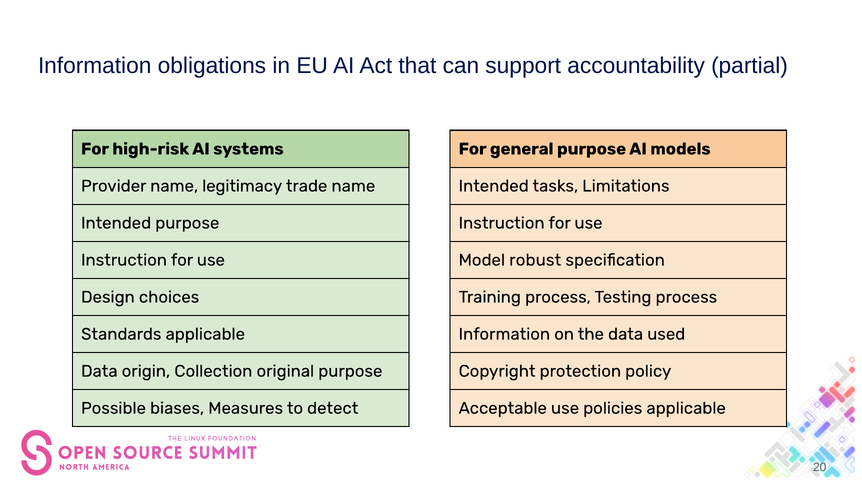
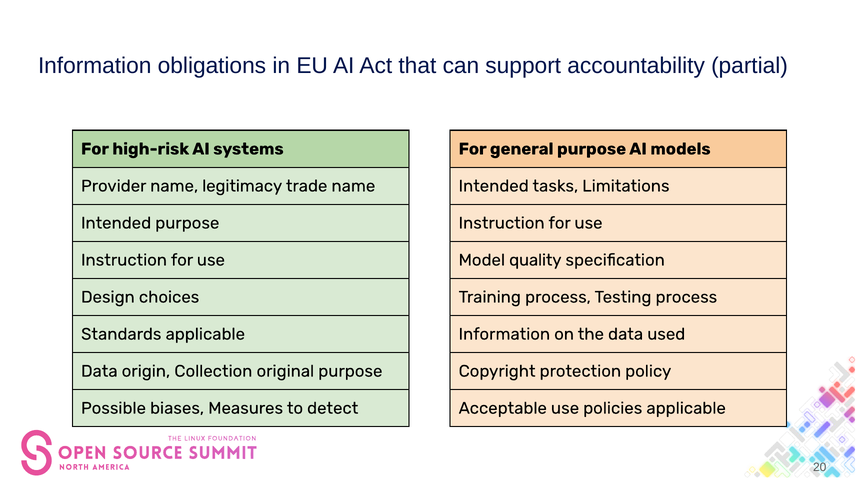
robust: robust -> quality
